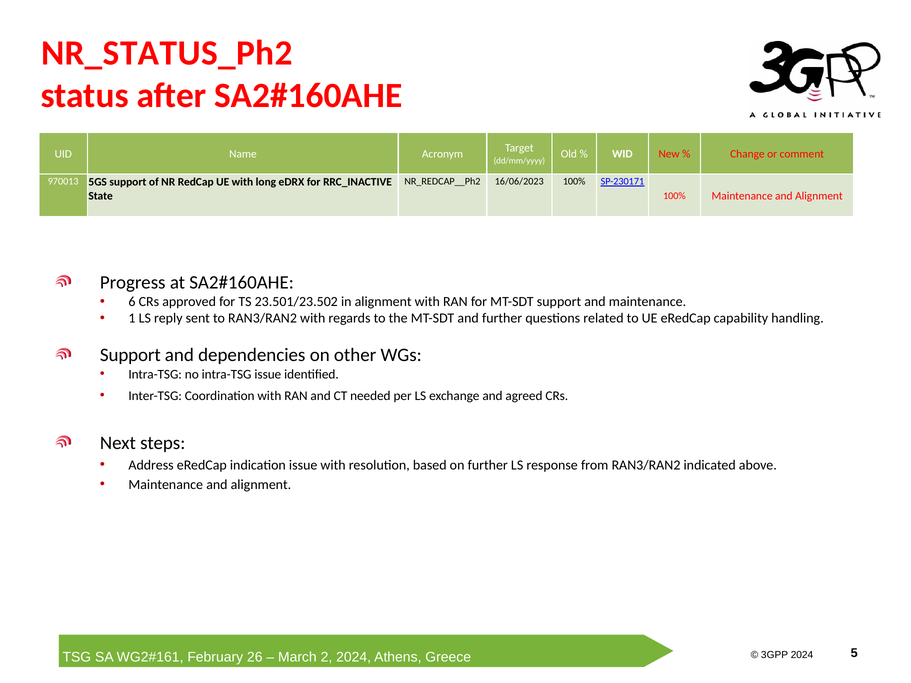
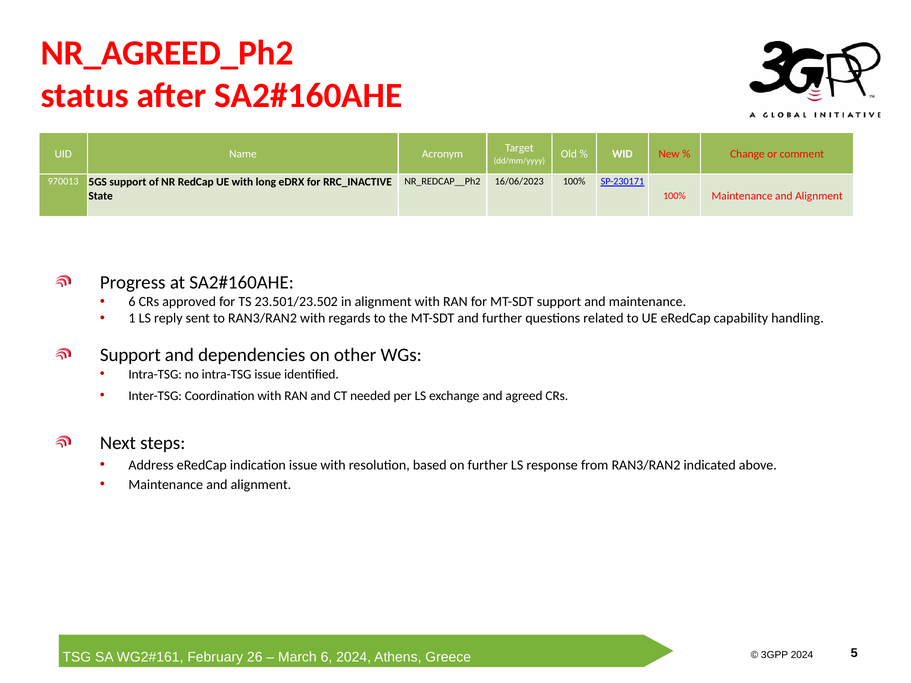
NR_STATUS_Ph2: NR_STATUS_Ph2 -> NR_AGREED_Ph2
2 at (326, 658): 2 -> 6
